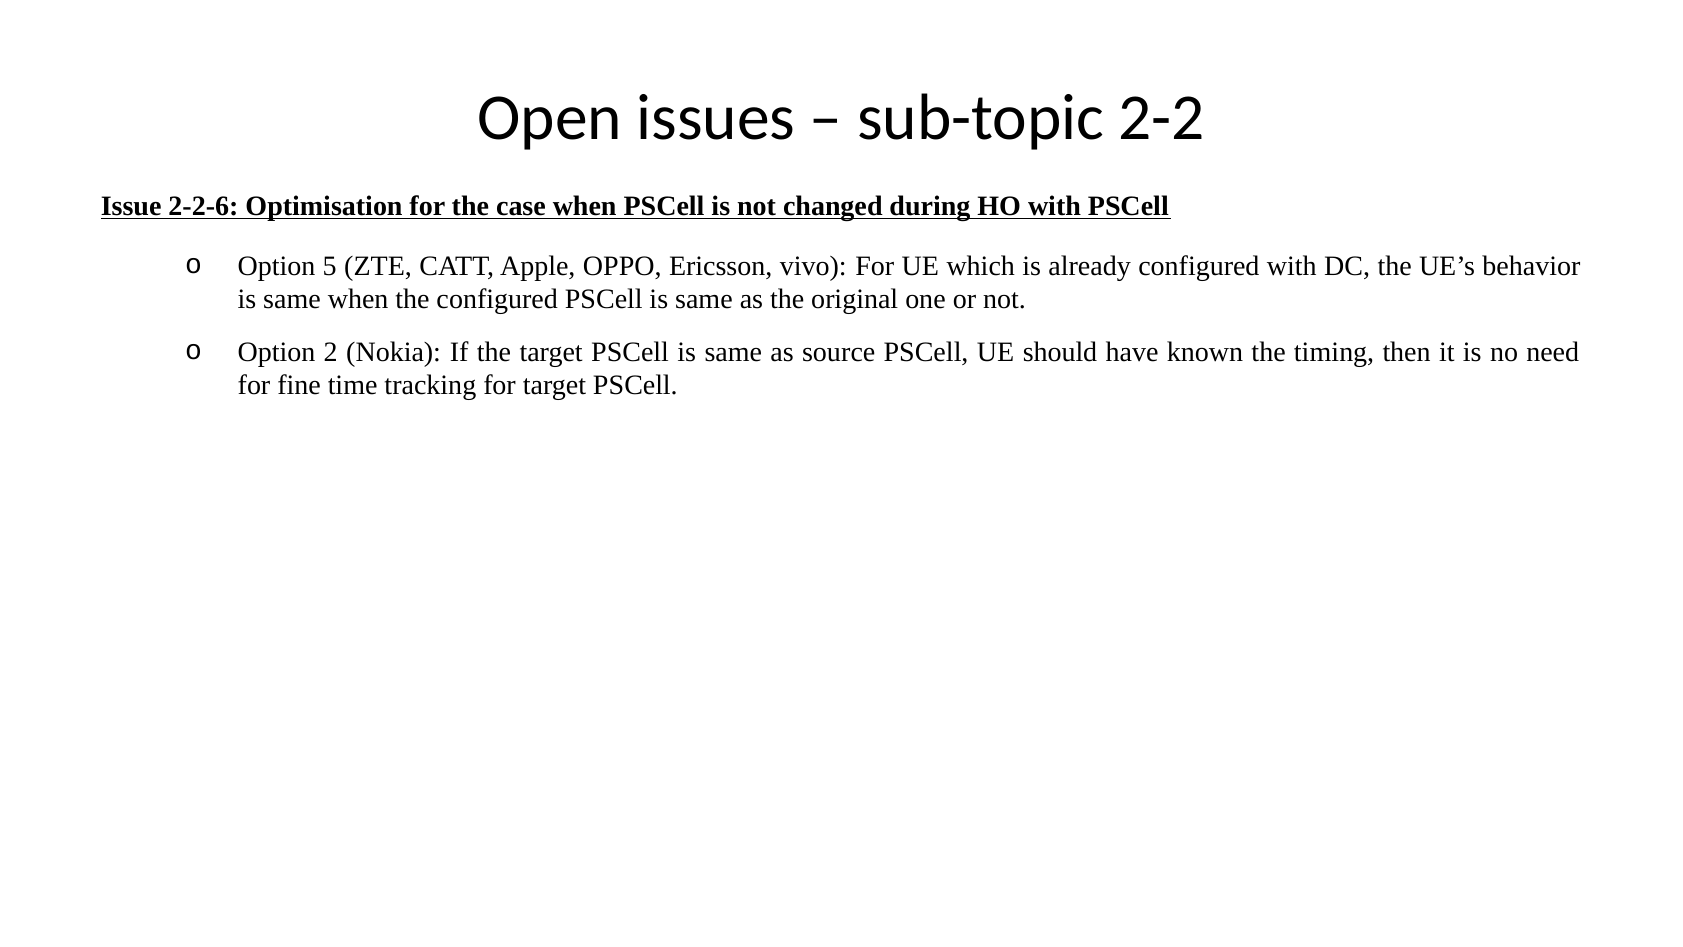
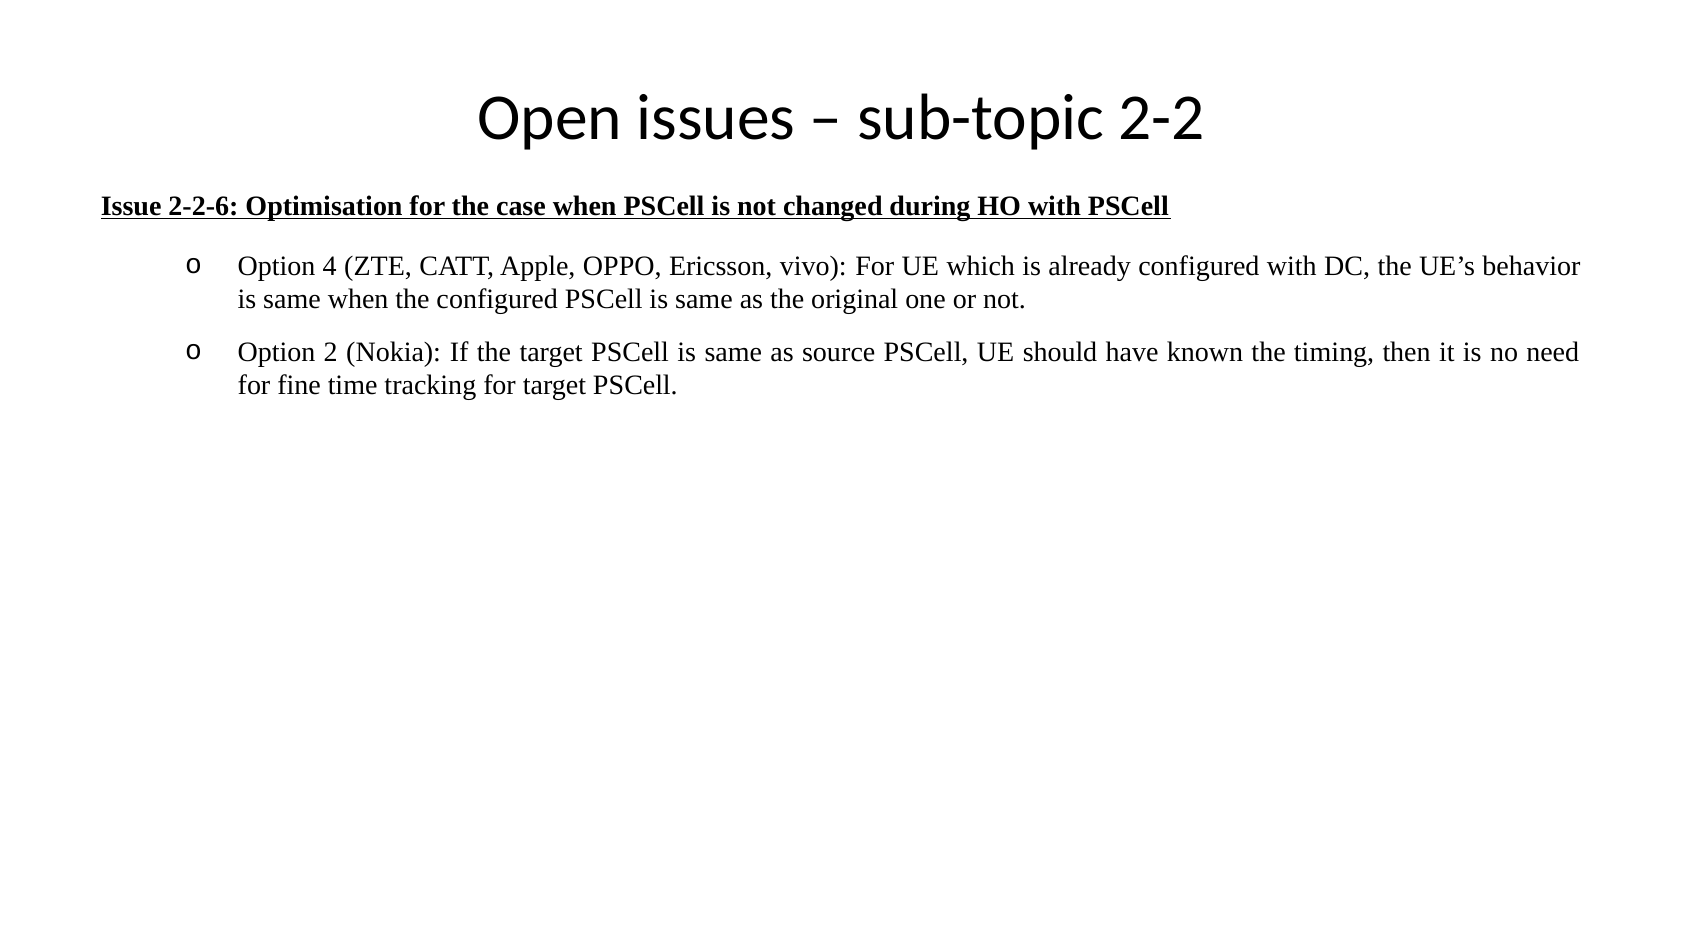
5: 5 -> 4
